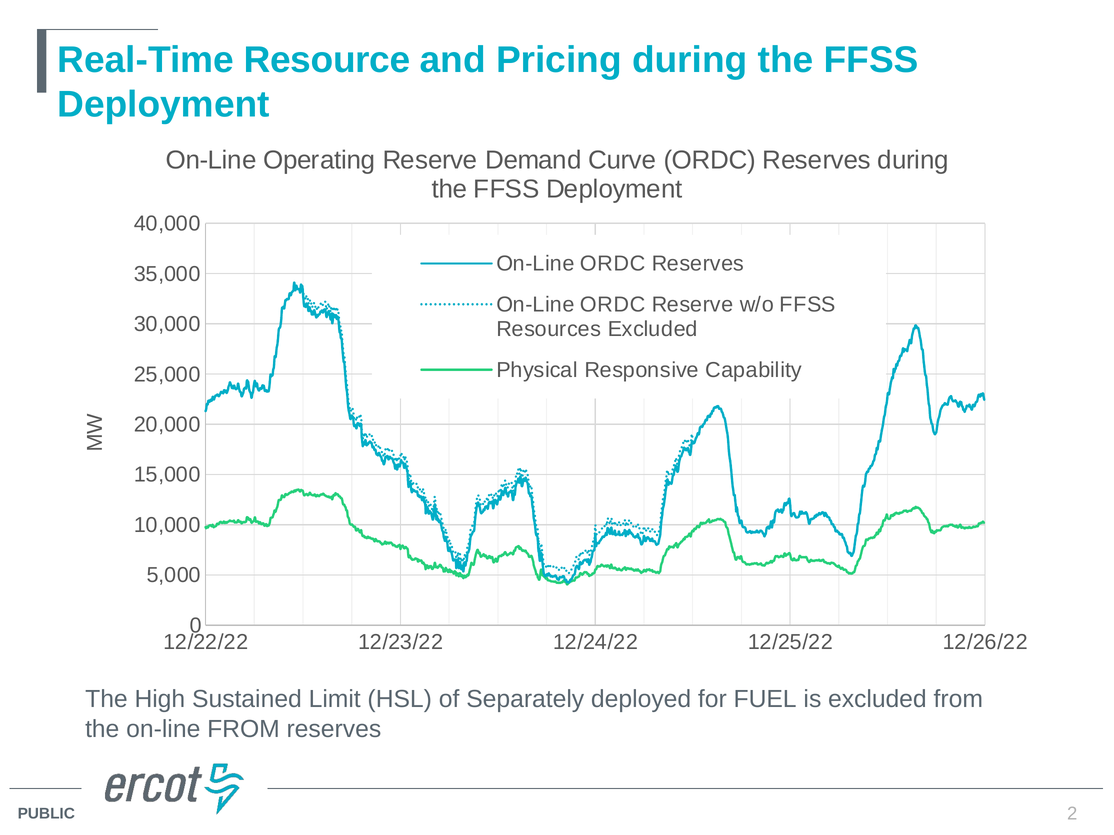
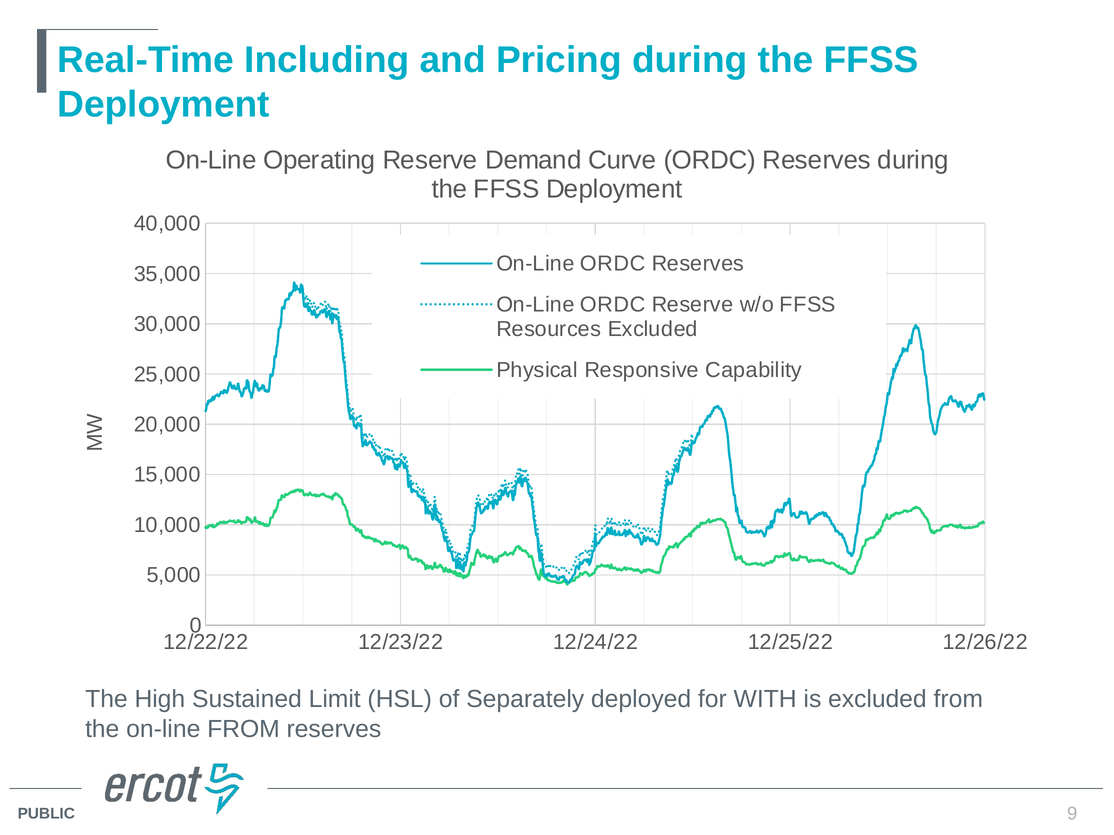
Resource: Resource -> Including
FUEL: FUEL -> WITH
2: 2 -> 9
